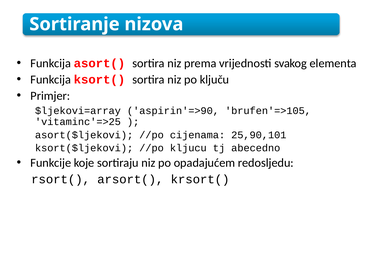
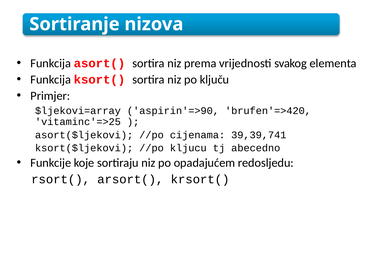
brufen'=>105: brufen'=>105 -> brufen'=>420
25,90,101: 25,90,101 -> 39,39,741
